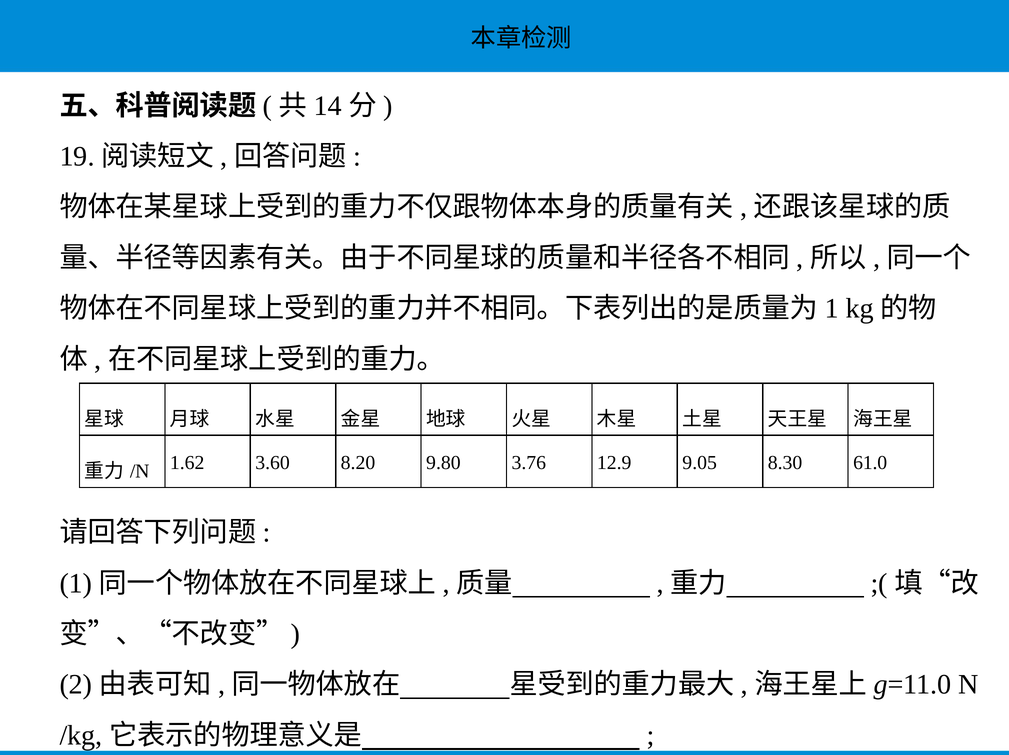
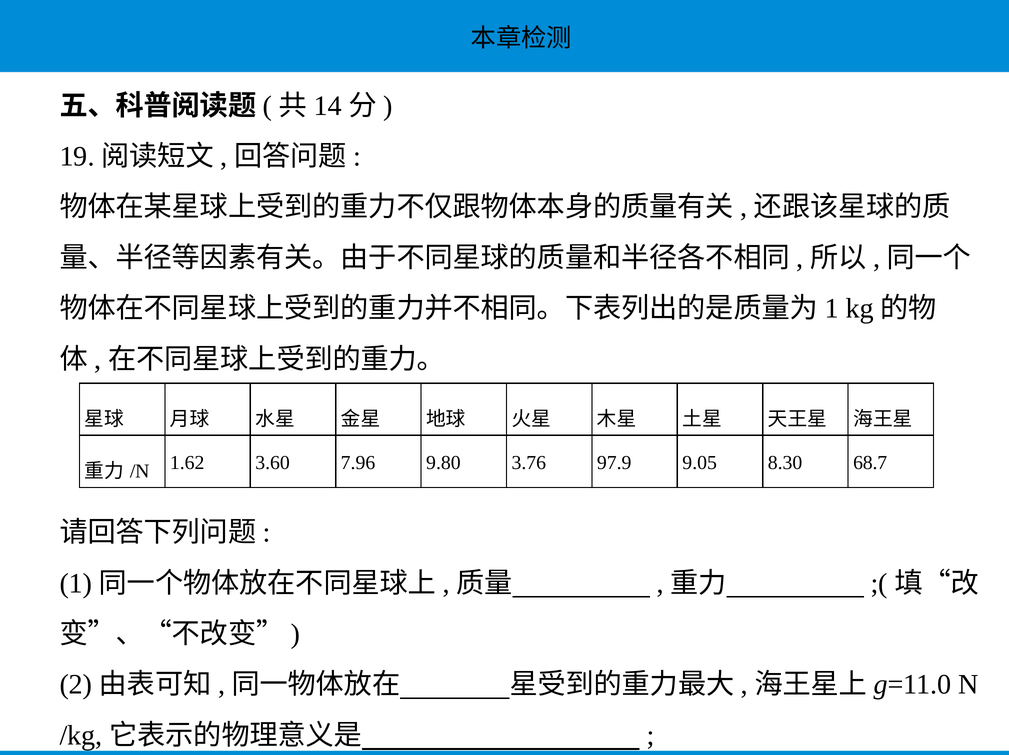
8.20: 8.20 -> 7.96
12.9: 12.9 -> 97.9
61.0: 61.0 -> 68.7
